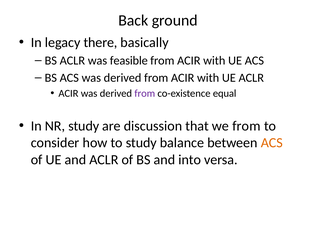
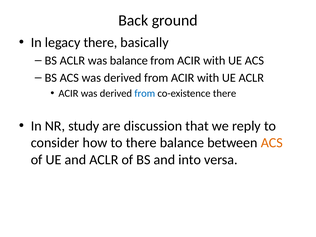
was feasible: feasible -> balance
from at (145, 93) colour: purple -> blue
co-existence equal: equal -> there
we from: from -> reply
to study: study -> there
